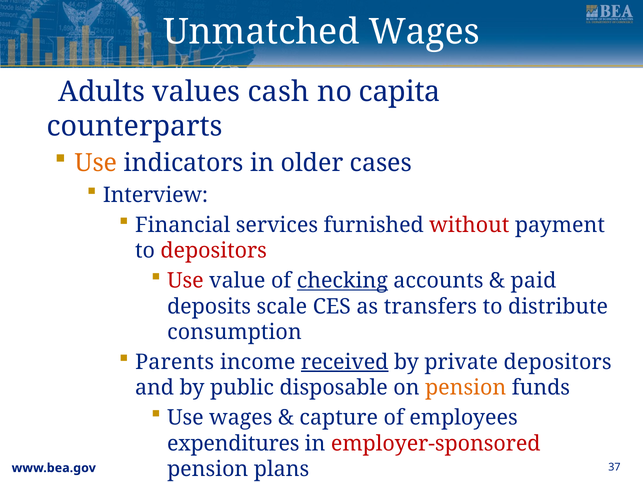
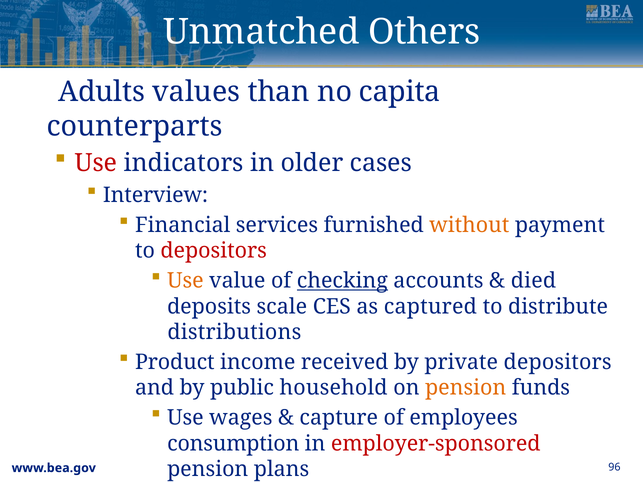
Unmatched Wages: Wages -> Others
cash: cash -> than
Use at (96, 163) colour: orange -> red
without colour: red -> orange
Use at (185, 281) colour: red -> orange
paid: paid -> died
transfers: transfers -> captured
consumption: consumption -> distributions
Parents: Parents -> Product
received underline: present -> none
disposable: disposable -> household
expenditures: expenditures -> consumption
37: 37 -> 96
